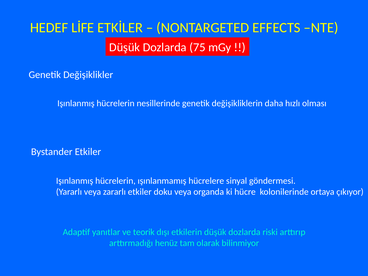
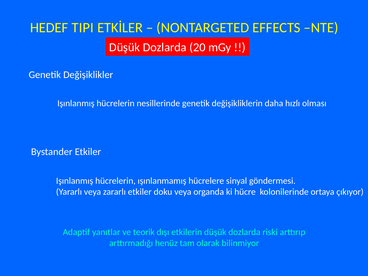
LİFE: LİFE -> TIPI
75: 75 -> 20
